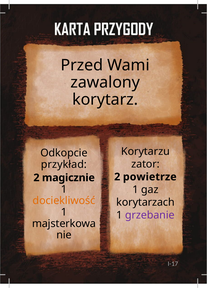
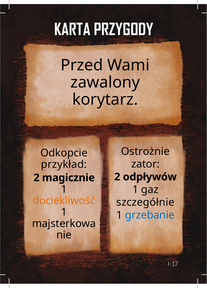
Korytarzu: Korytarzu -> Ostrożnie
powietrze: powietrze -> odpływów
korytarzach: korytarzach -> szczegółnie
grzebanie colour: purple -> blue
